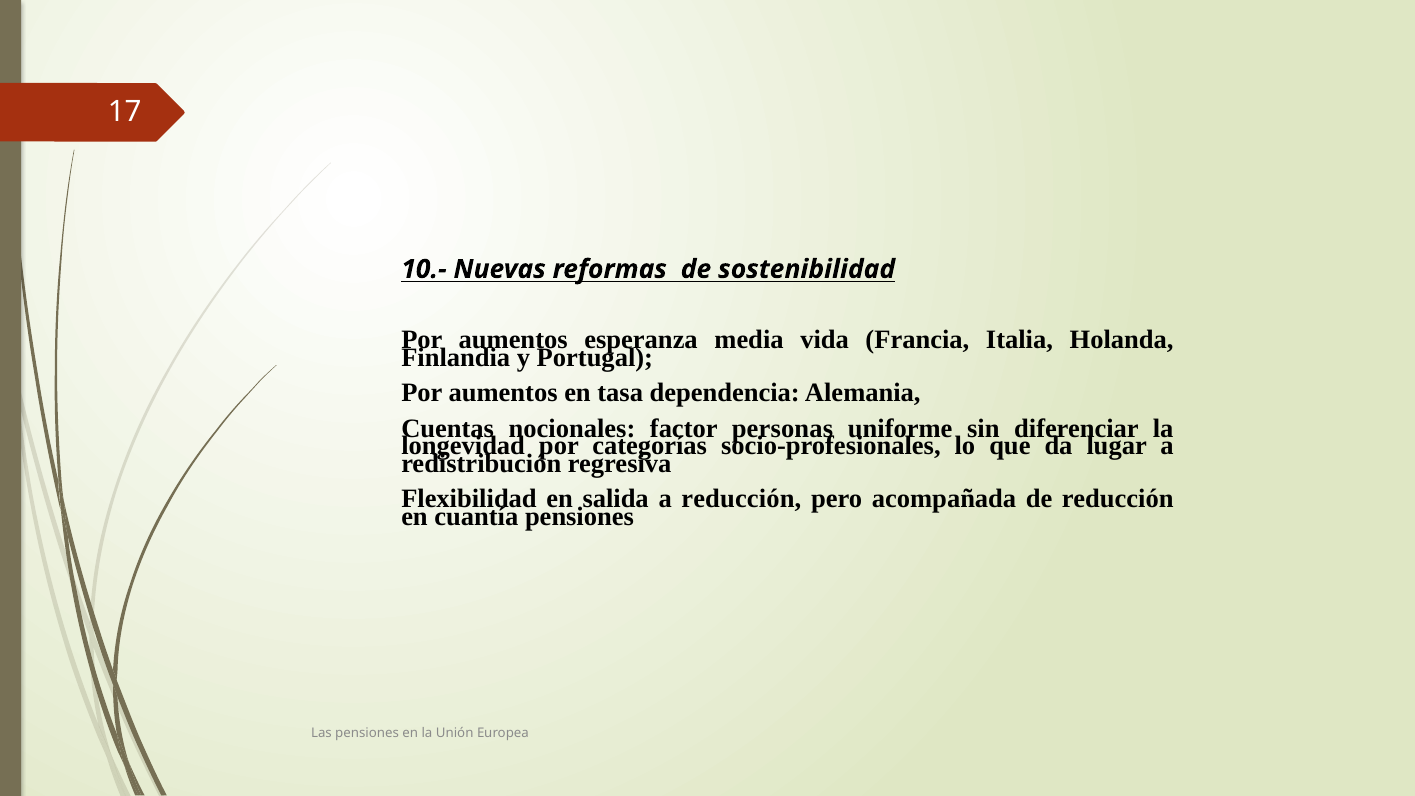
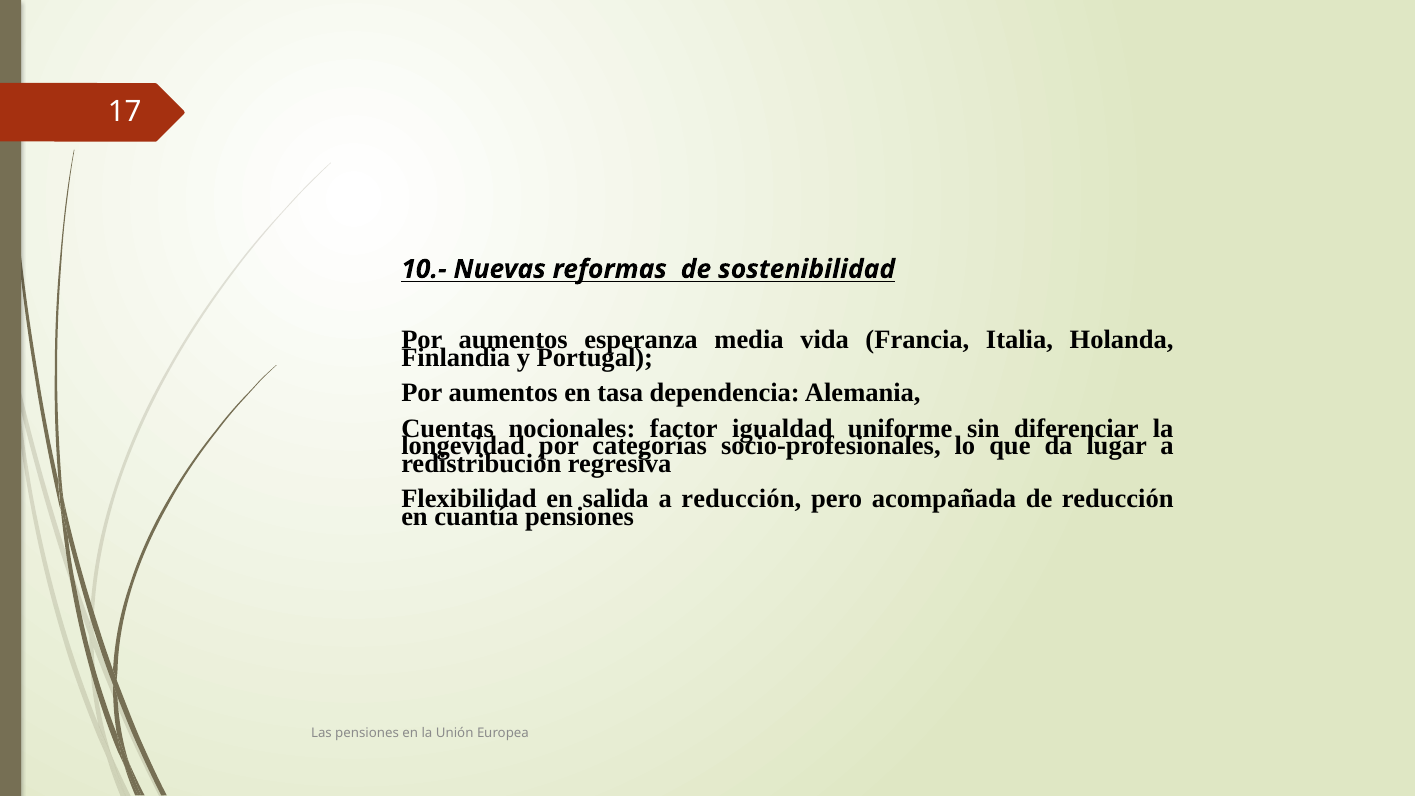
personas: personas -> igualdad
